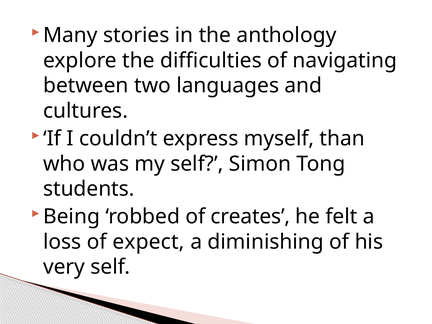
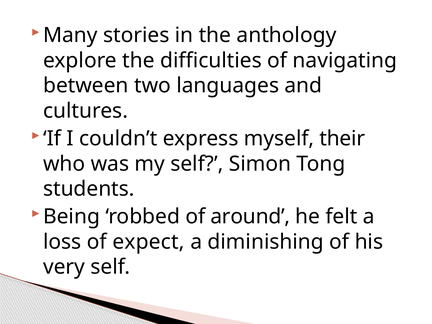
than: than -> their
creates: creates -> around
